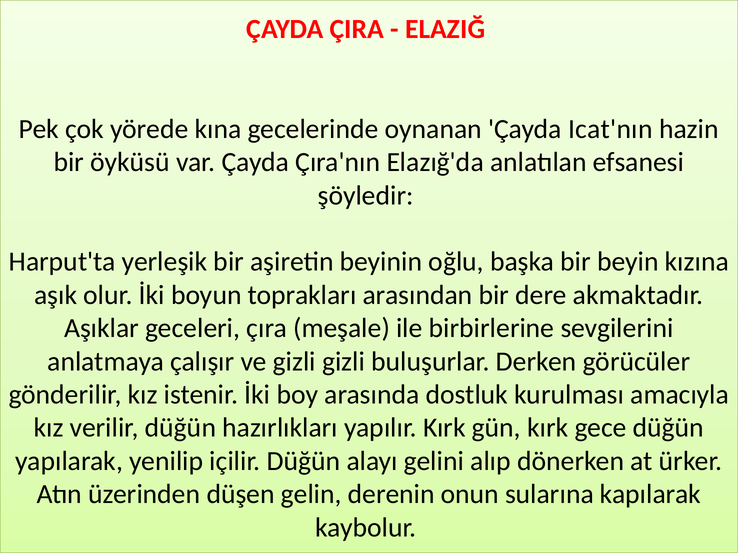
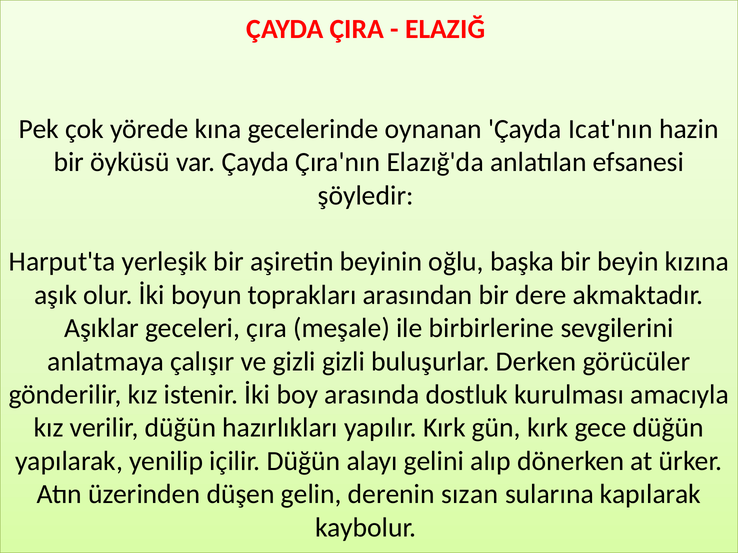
onun: onun -> sızan
